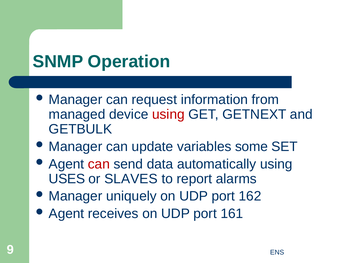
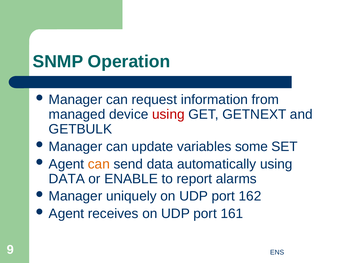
can at (99, 164) colour: red -> orange
USES at (67, 178): USES -> DATA
SLAVES: SLAVES -> ENABLE
